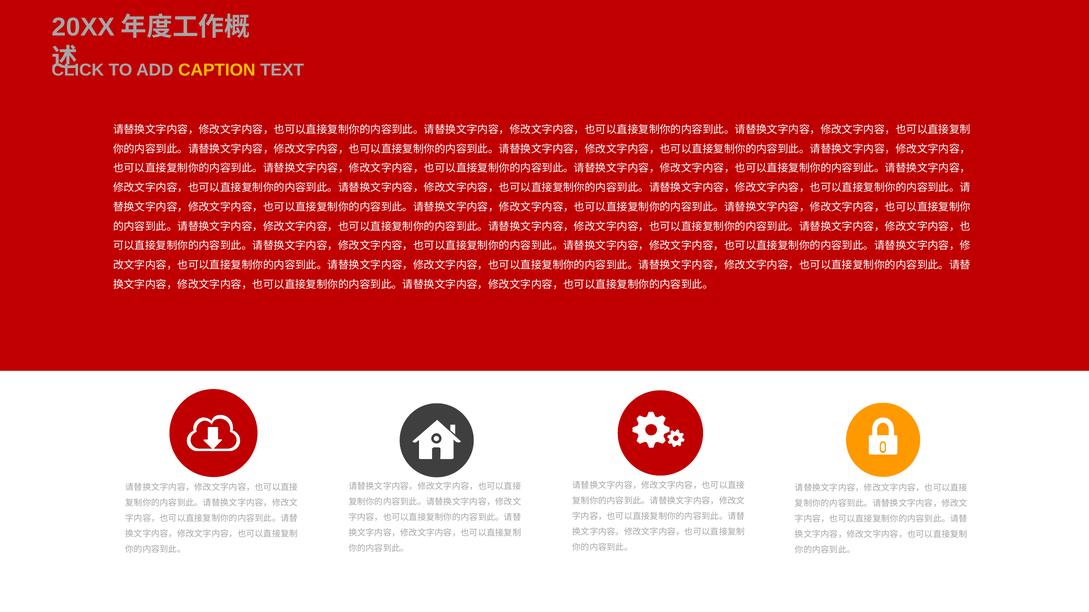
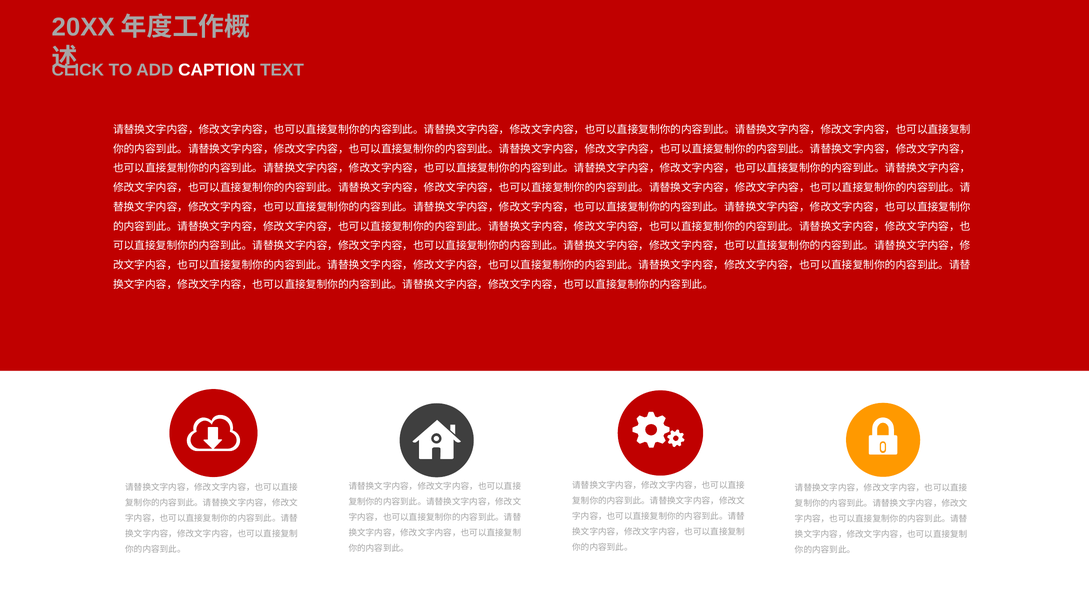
CAPTION colour: yellow -> white
